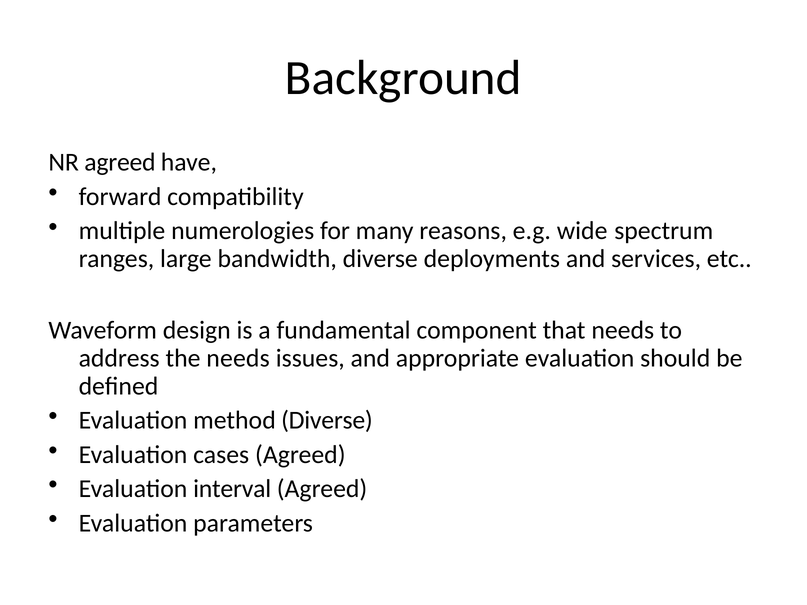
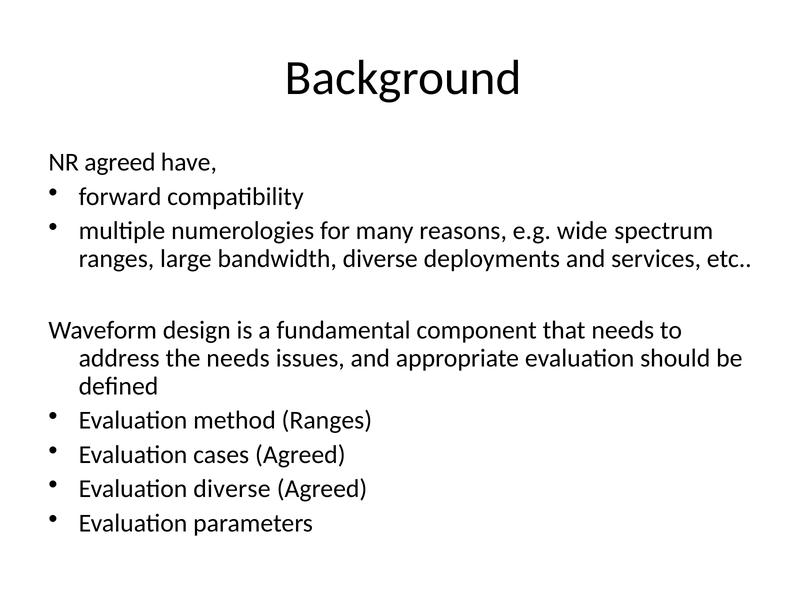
method Diverse: Diverse -> Ranges
Evaluation interval: interval -> diverse
